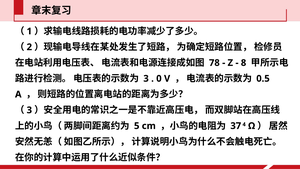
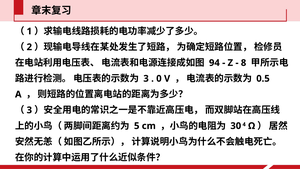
78: 78 -> 94
37: 37 -> 30
